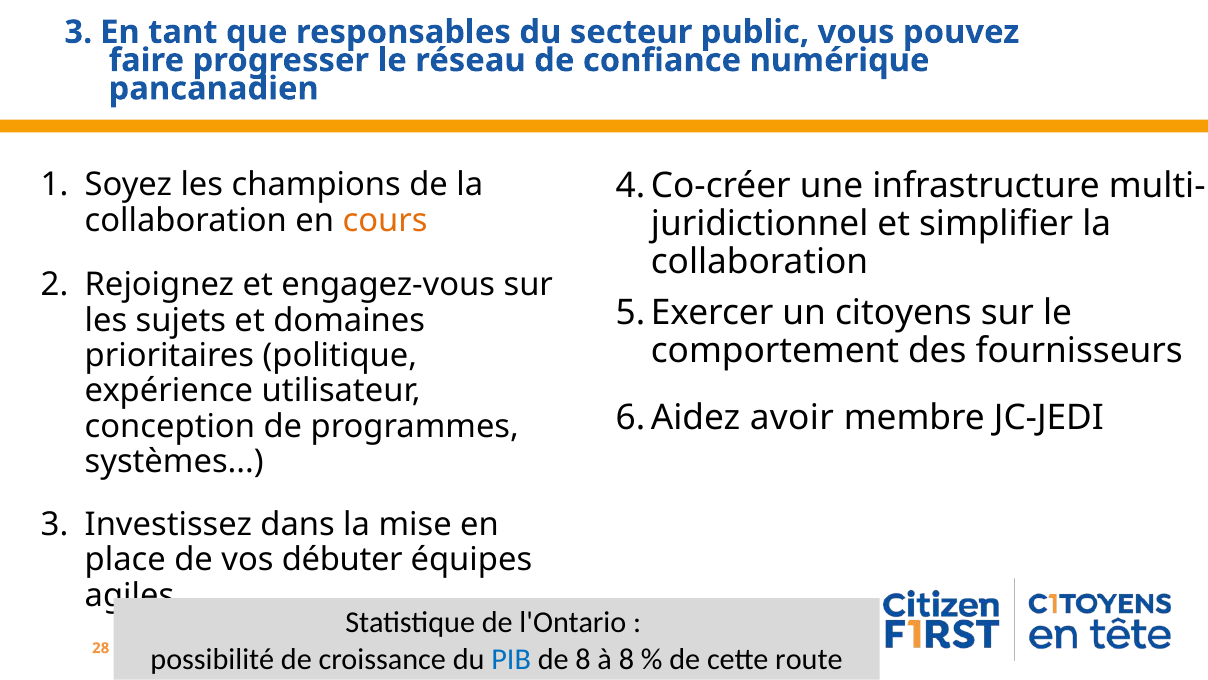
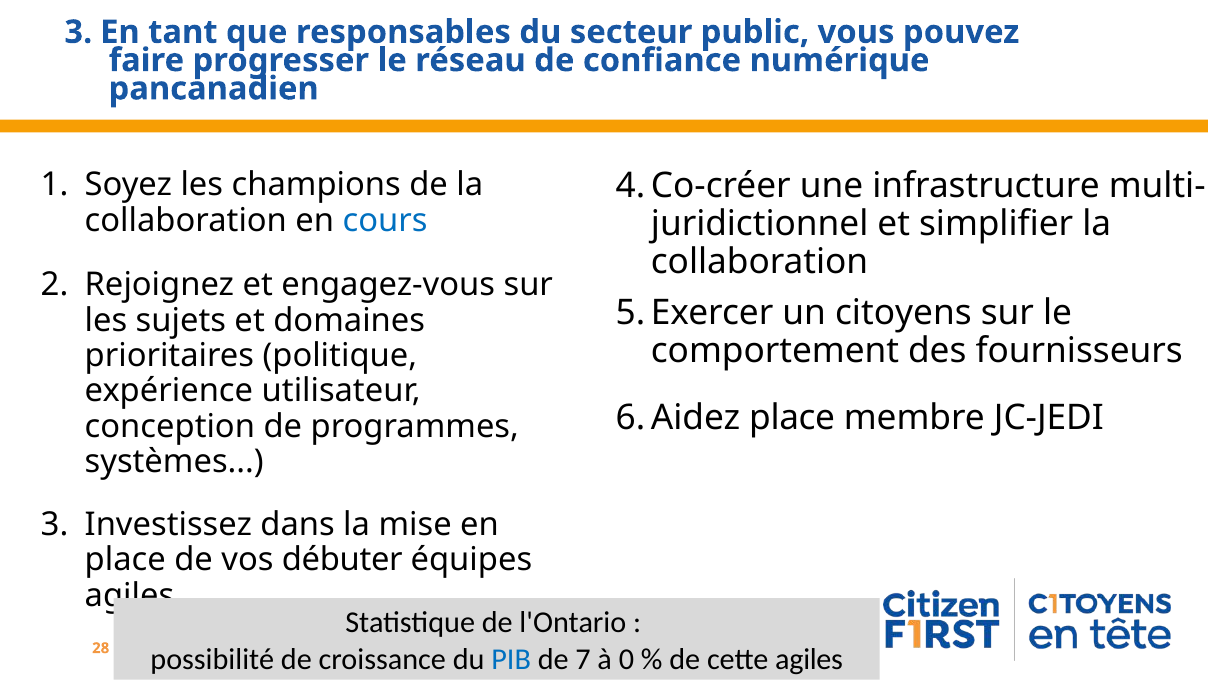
cours colour: orange -> blue
avoir at (792, 418): avoir -> place
de 8: 8 -> 7
à 8: 8 -> 0
cette route: route -> agiles
